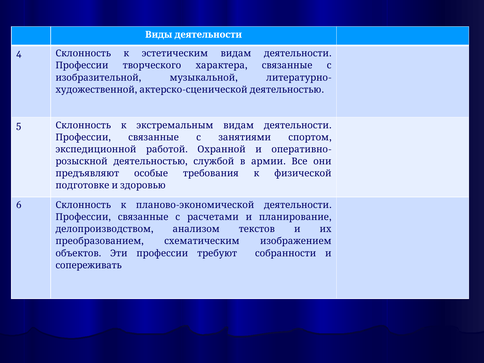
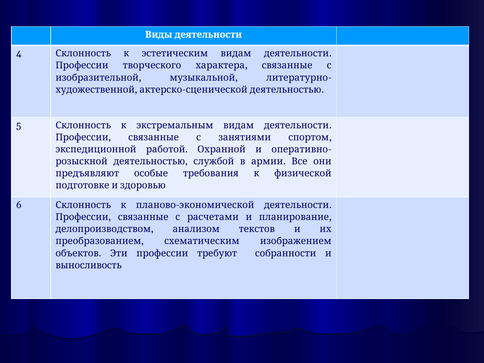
сопереживать: сопереживать -> выносливость
